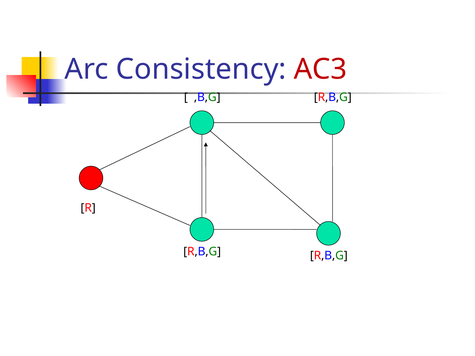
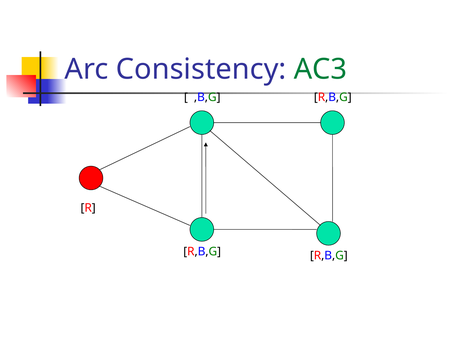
AC3 colour: red -> green
